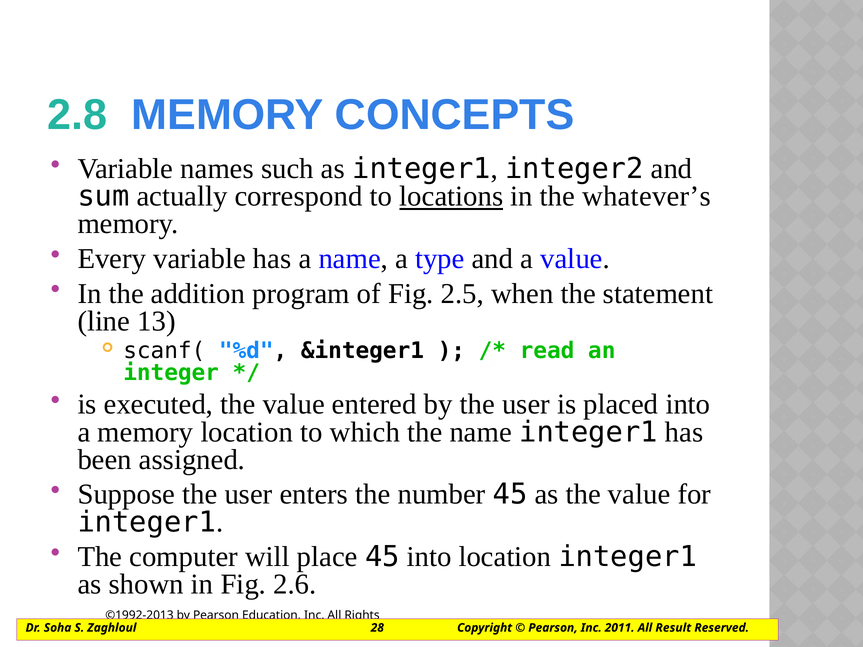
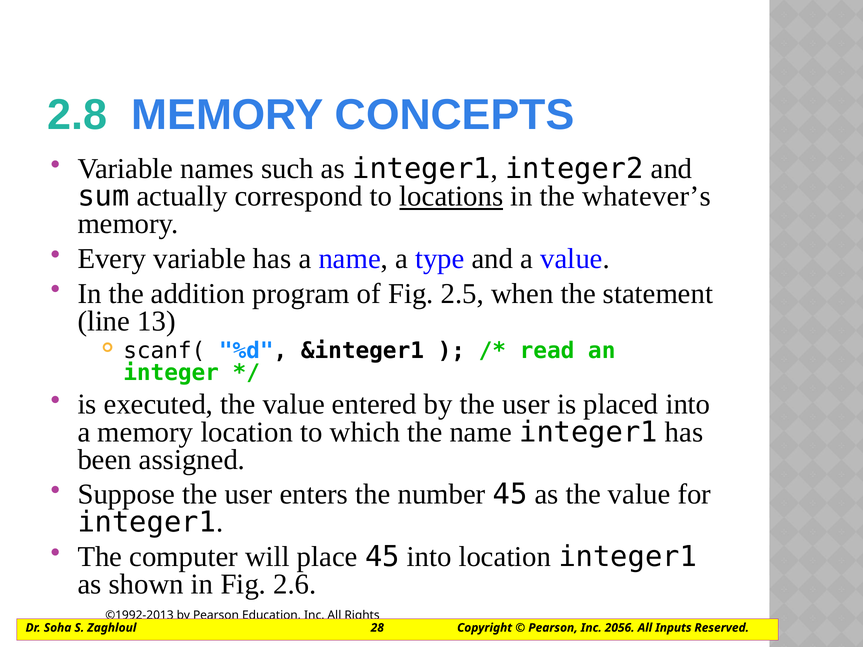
2011: 2011 -> 2056
Result: Result -> Inputs
